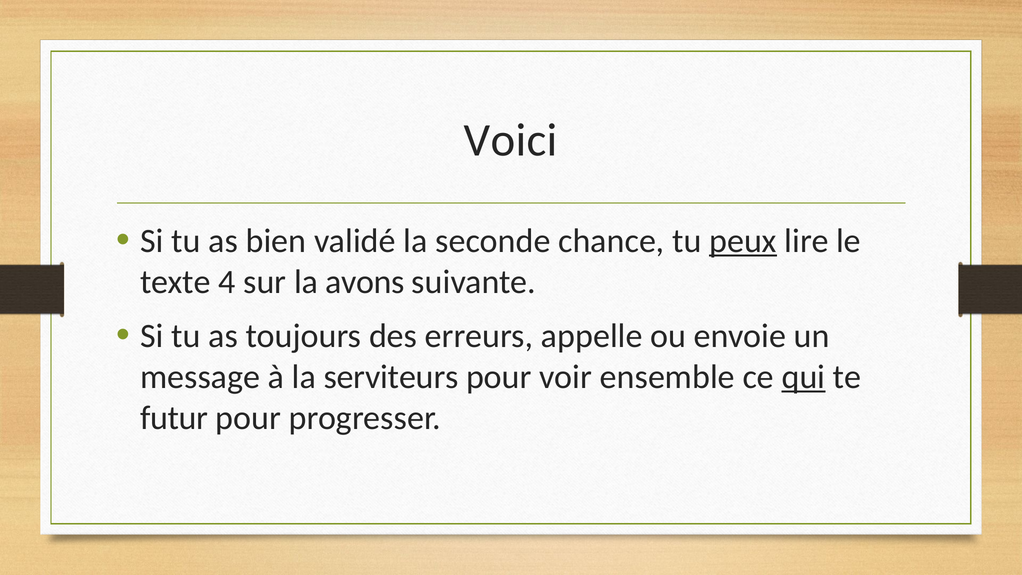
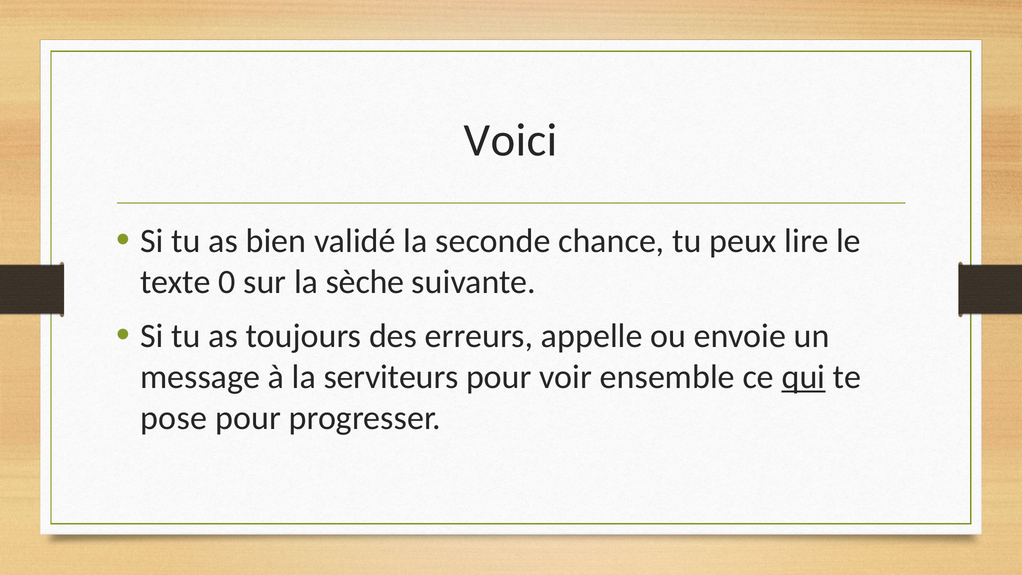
peux underline: present -> none
4: 4 -> 0
avons: avons -> sèche
futur: futur -> pose
